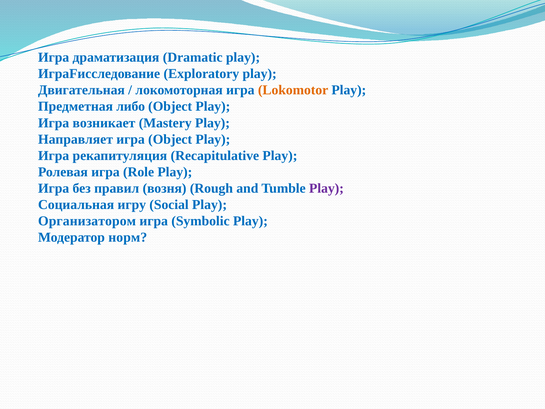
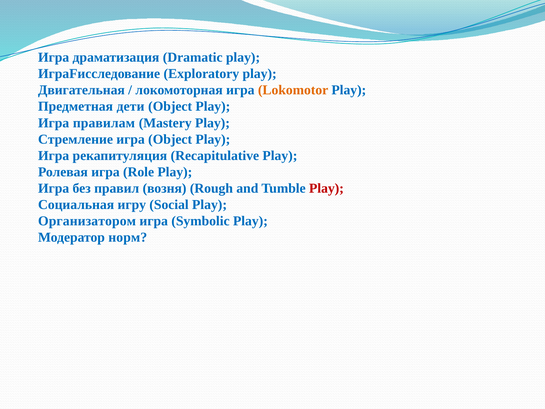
либо: либо -> дети
возникает: возникает -> правилам
Направляет: Направляет -> Стремление
Play at (326, 188) colour: purple -> red
